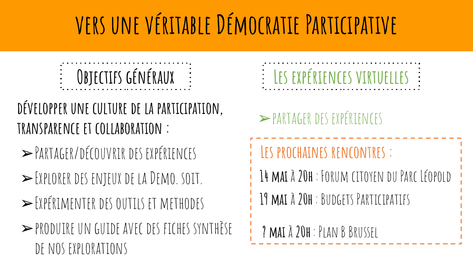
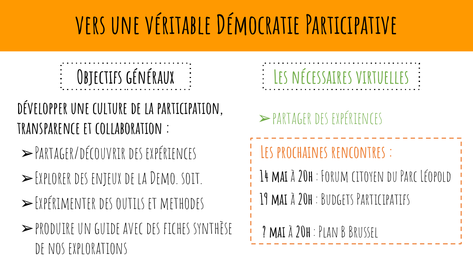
Les expériences: expériences -> nécessaires
